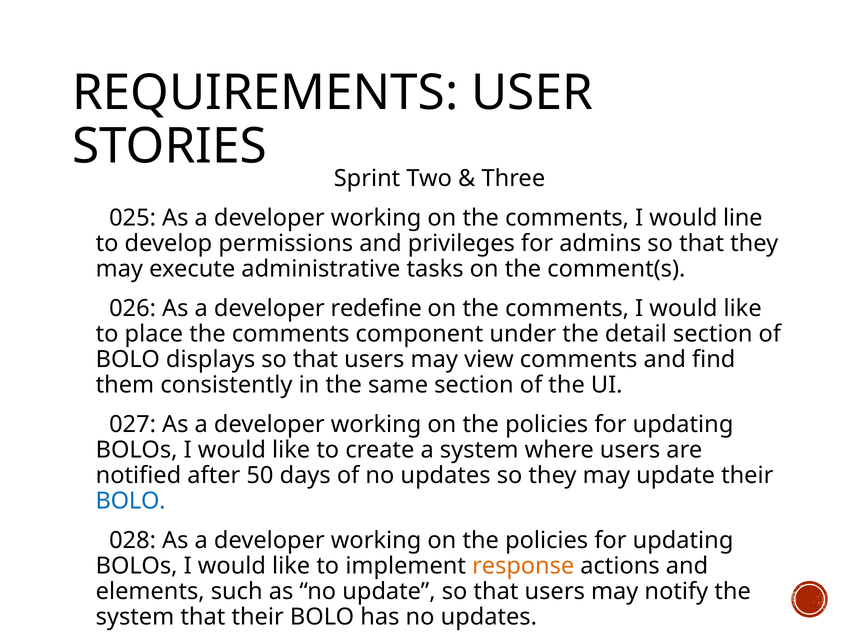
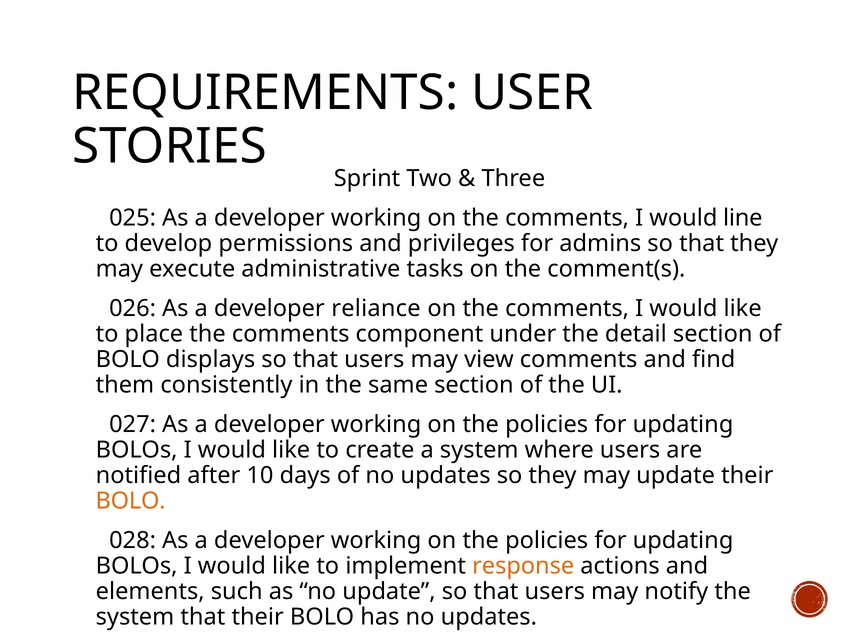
redefine: redefine -> reliance
50: 50 -> 10
BOLO at (131, 501) colour: blue -> orange
